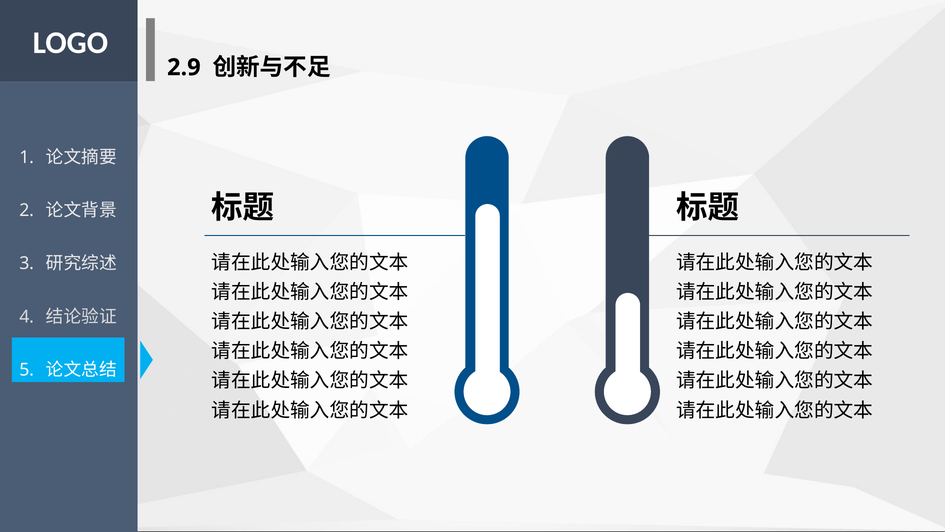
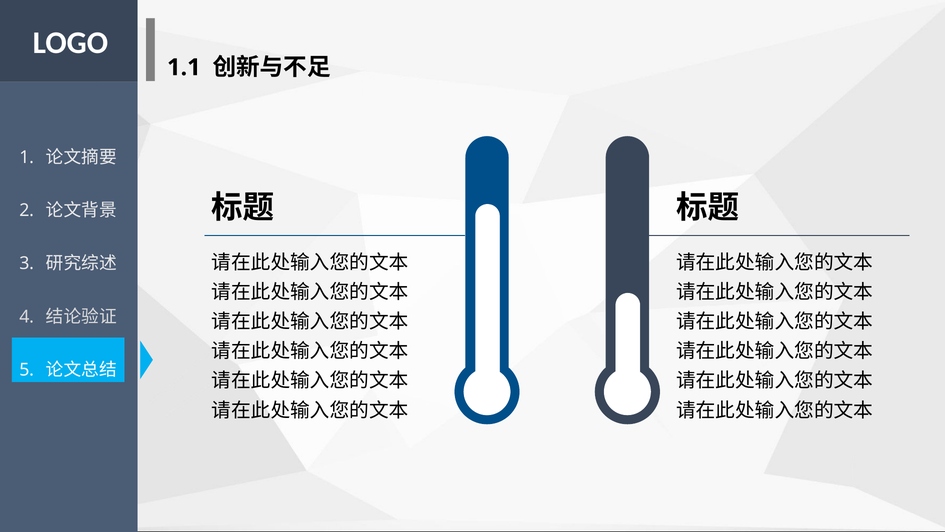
2.9: 2.9 -> 1.1
